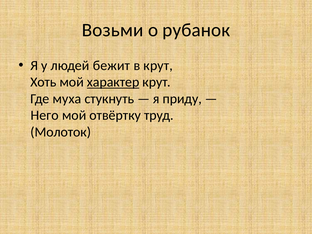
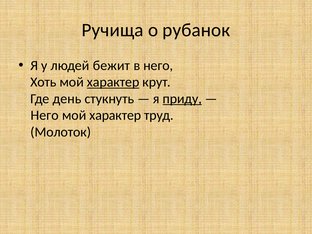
Возьми: Возьми -> Ручища
в крут: крут -> него
муха: муха -> день
приду underline: none -> present
отвёртку at (115, 115): отвёртку -> характер
